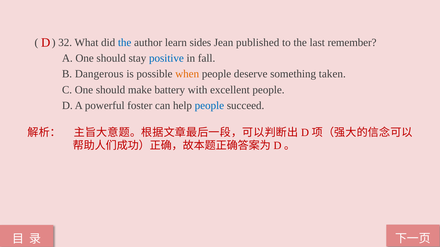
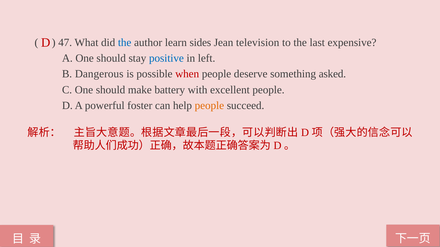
32: 32 -> 47
published: published -> television
remember: remember -> expensive
fall: fall -> left
when colour: orange -> red
taken: taken -> asked
people at (209, 106) colour: blue -> orange
